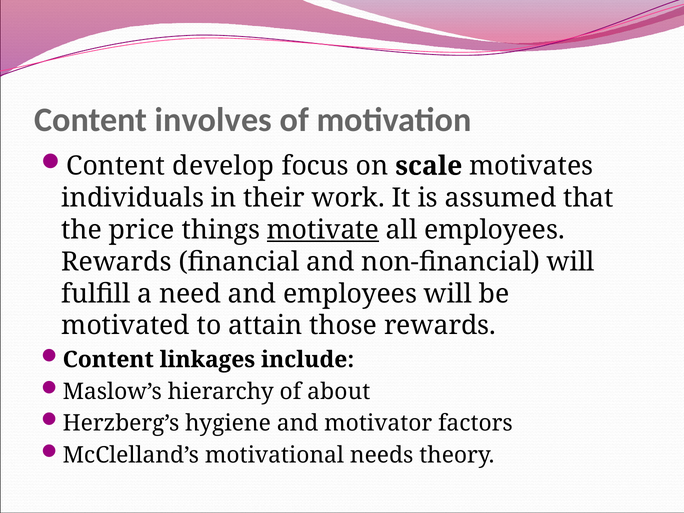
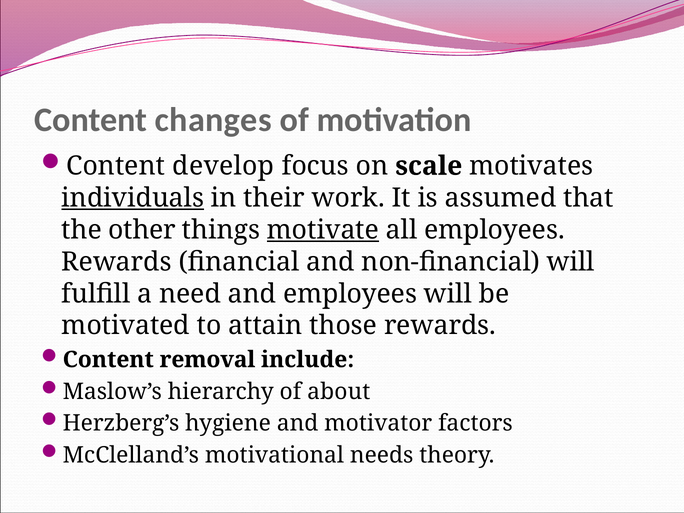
involves: involves -> changes
individuals underline: none -> present
price: price -> other
linkages: linkages -> removal
